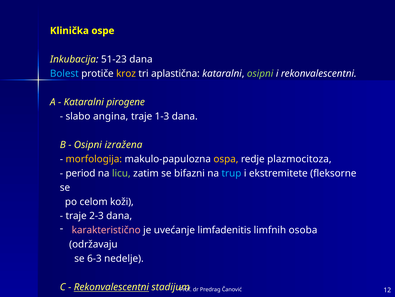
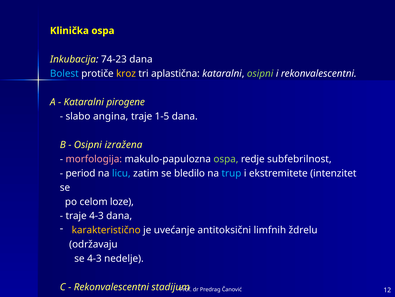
Klinička ospe: ospe -> ospa
51-23: 51-23 -> 74-23
1-3: 1-3 -> 1-5
morfologija colour: yellow -> pink
ospa at (226, 159) colour: yellow -> light green
plazmocitoza: plazmocitoza -> subfebrilnost
licu colour: light green -> light blue
bifazni: bifazni -> bledilo
fleksorne: fleksorne -> intenzitet
koži: koži -> loze
traje 2-3: 2-3 -> 4-3
karakteristično colour: pink -> yellow
limfadenitis: limfadenitis -> antitoksični
osoba: osoba -> ždrelu
se 6-3: 6-3 -> 4-3
Rekonvalescentni at (111, 287) underline: present -> none
